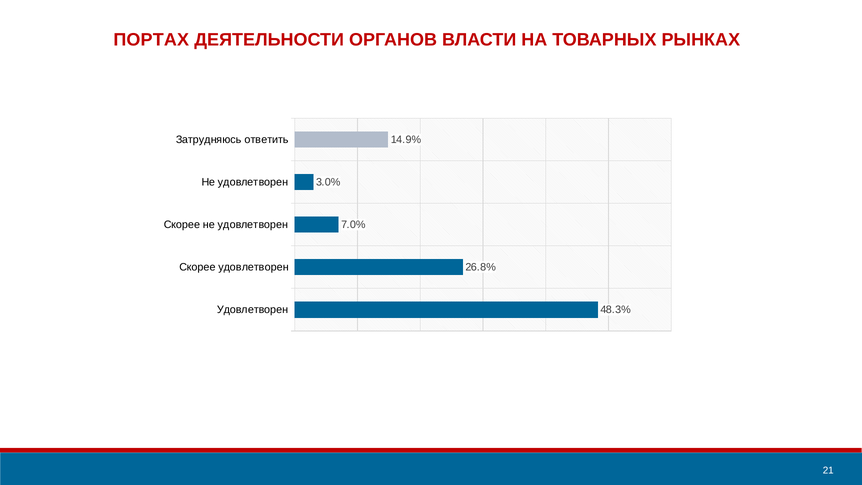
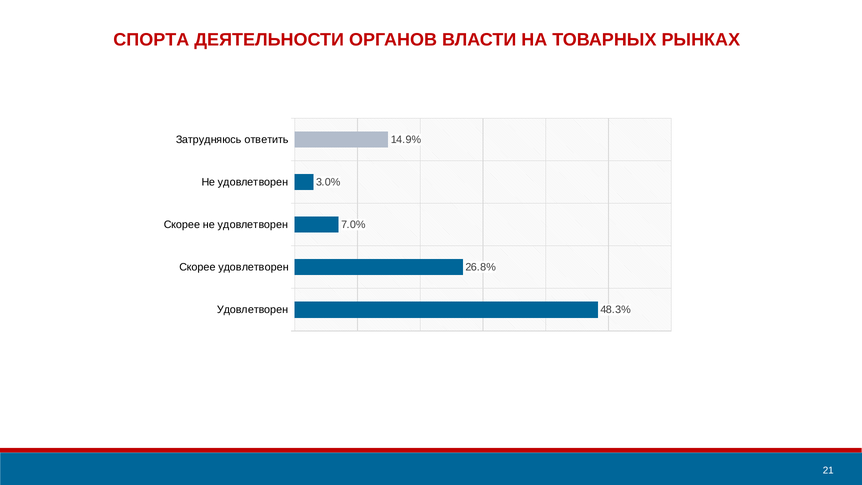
ПОРТАХ: ПОРТАХ -> СПОРТА
